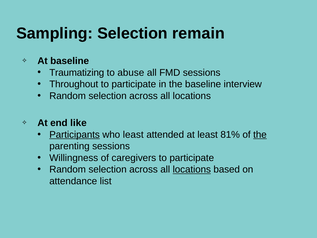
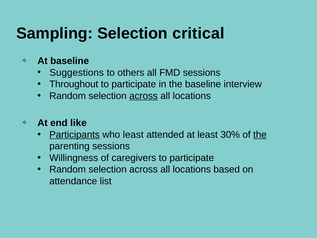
remain: remain -> critical
Traumatizing: Traumatizing -> Suggestions
abuse: abuse -> others
across at (144, 96) underline: none -> present
81%: 81% -> 30%
locations at (192, 169) underline: present -> none
